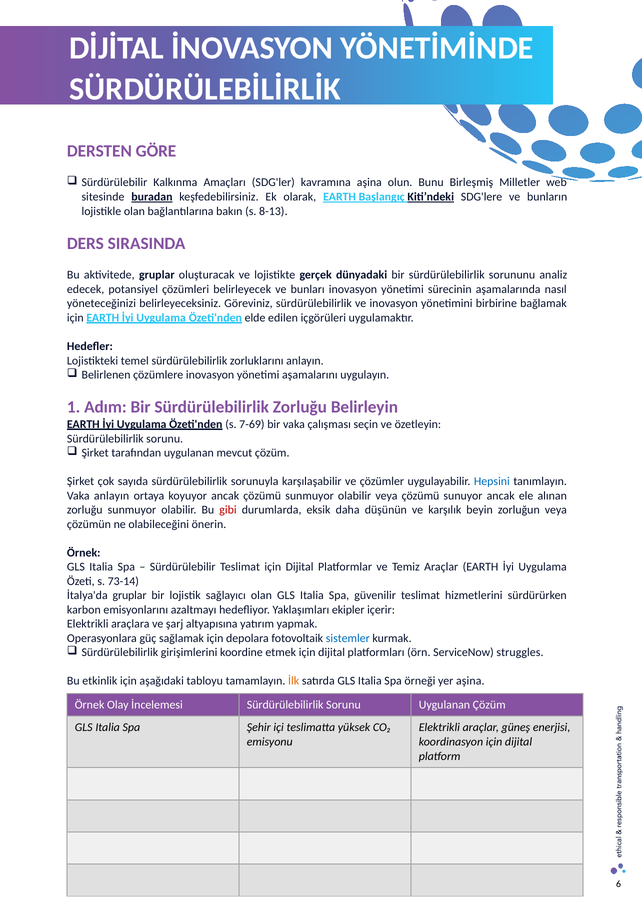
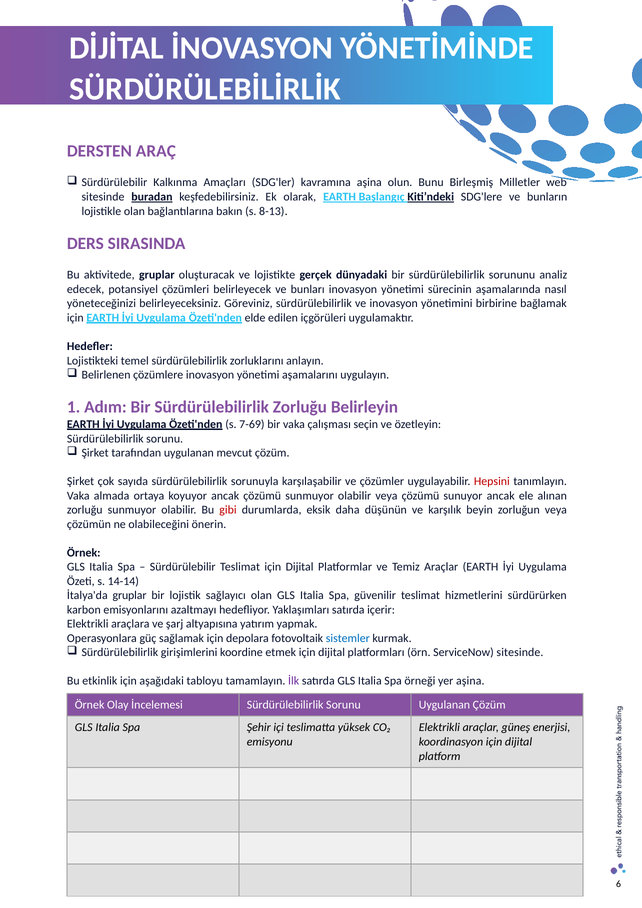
GÖRE: GÖRE -> ARAÇ
Hepsini colour: blue -> red
Vaka anlayın: anlayın -> almada
73-14: 73-14 -> 14-14
Yaklaşımları ekipler: ekipler -> satırda
ServiceNow struggles: struggles -> sitesinde
İlk colour: orange -> purple
